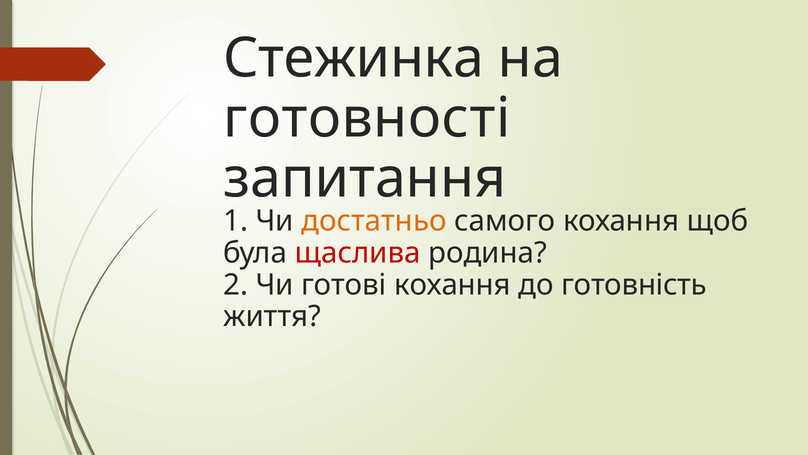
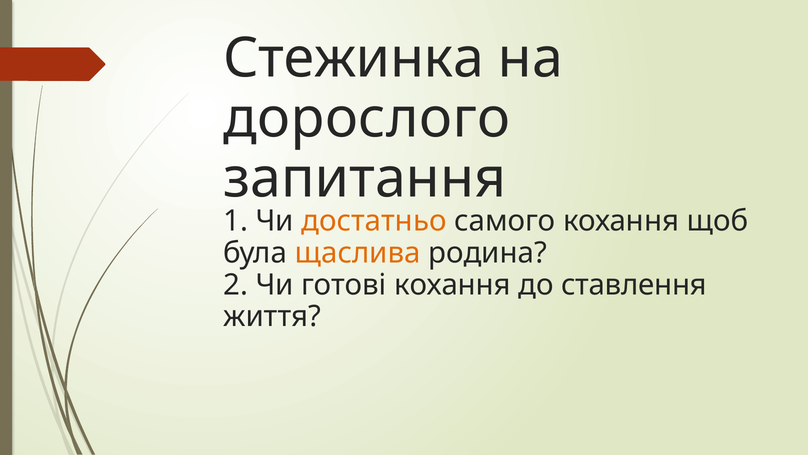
готовності: готовності -> дорослого
щаслива colour: red -> orange
готовність: готовність -> ставлення
